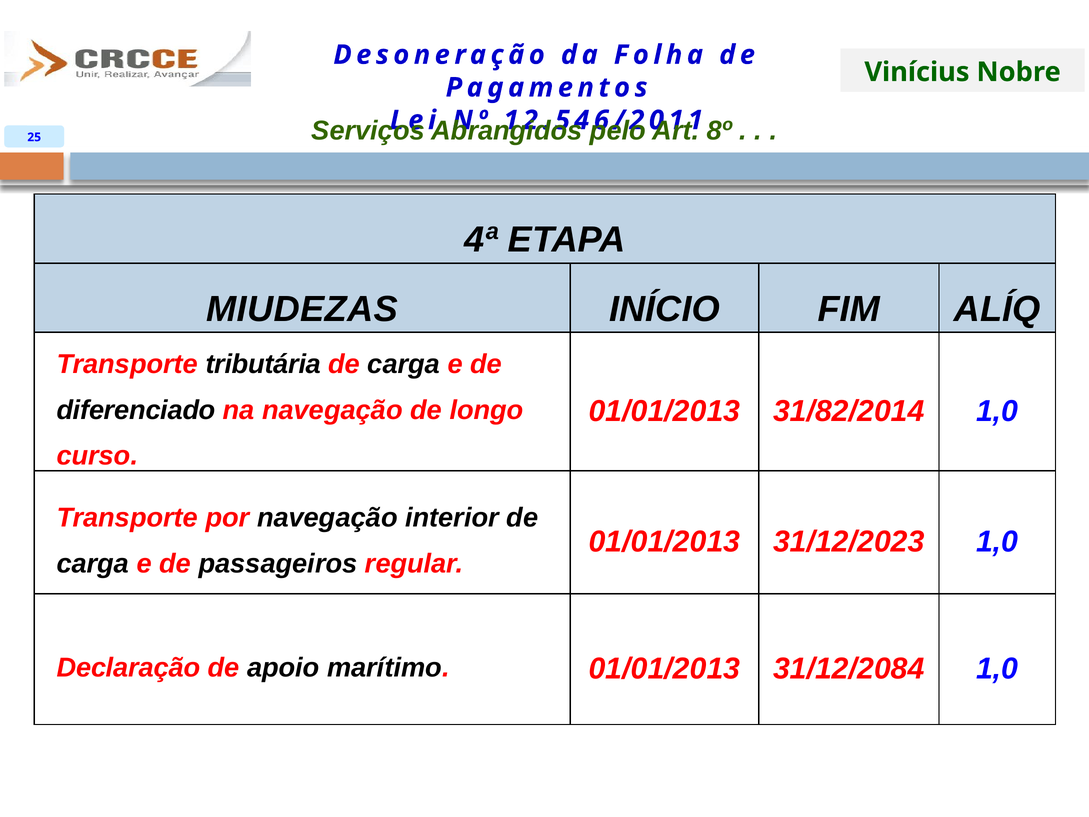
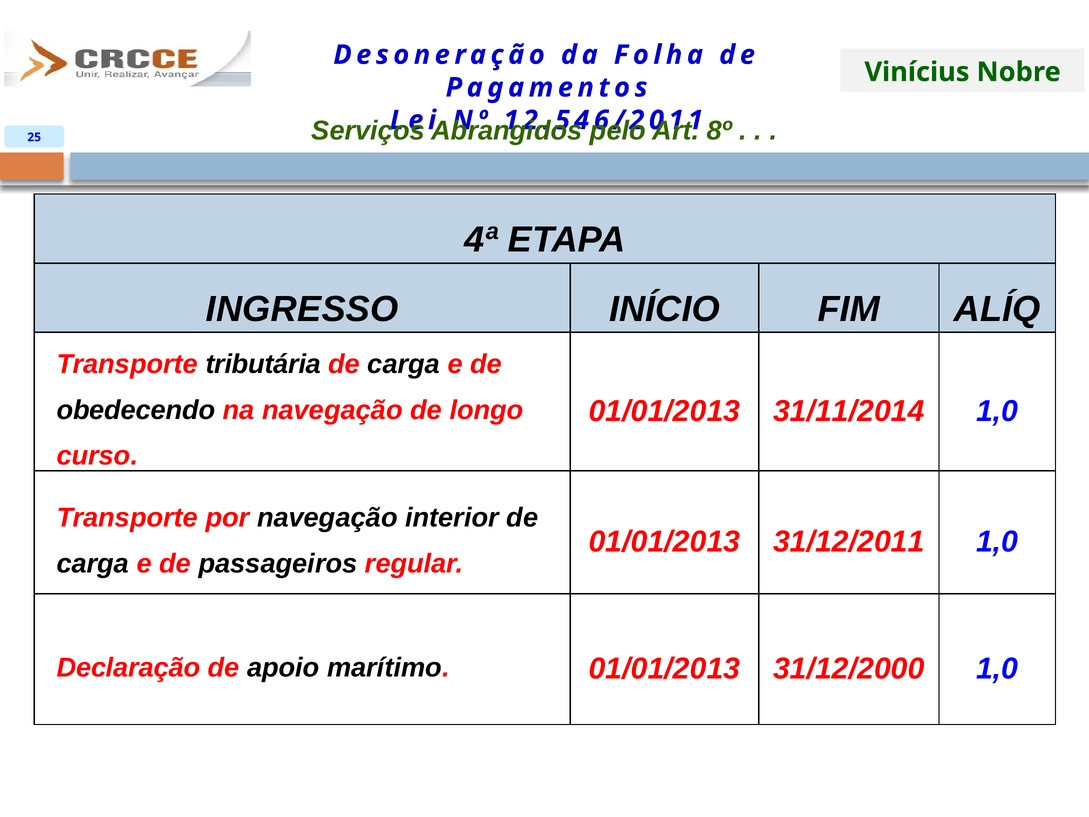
MIUDEZAS: MIUDEZAS -> INGRESSO
31/82/2014: 31/82/2014 -> 31/11/2014
diferenciado: diferenciado -> obedecendo
31/12/2023: 31/12/2023 -> 31/12/2011
31/12/2084: 31/12/2084 -> 31/12/2000
